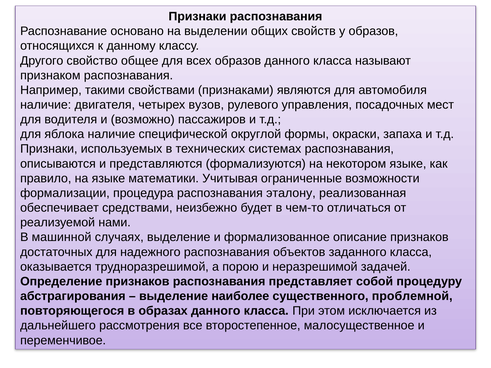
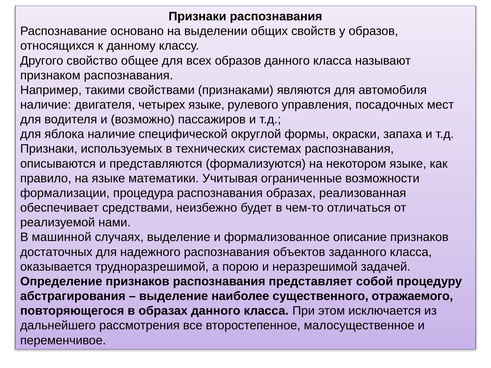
четырех вузов: вузов -> языке
распознавания эталону: эталону -> образах
проблемной: проблемной -> отражаемого
